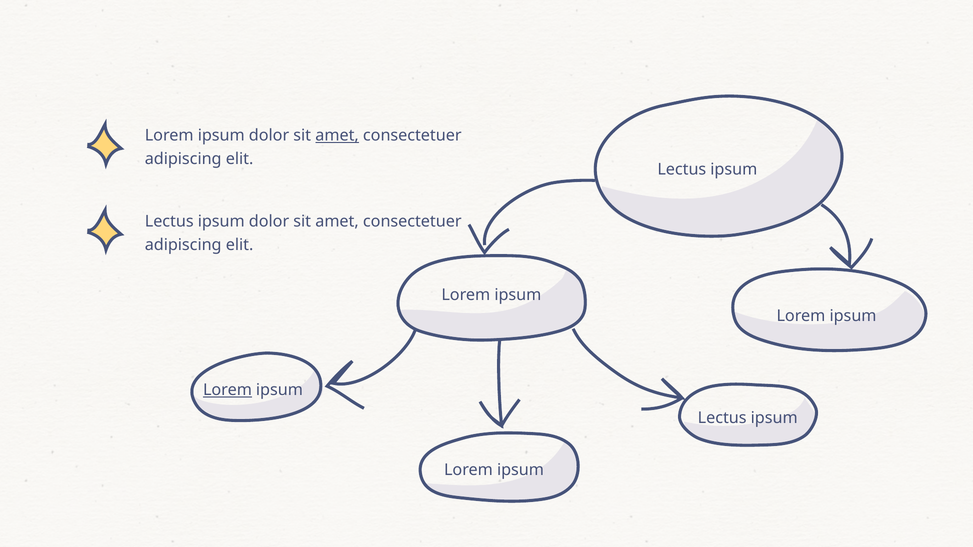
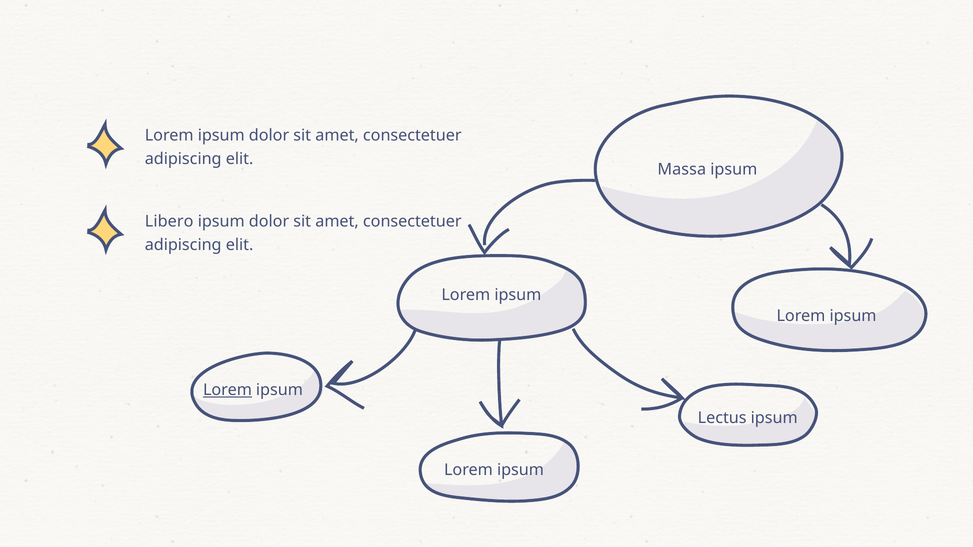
amet at (337, 136) underline: present -> none
Lectus at (682, 169): Lectus -> Massa
Lectus at (169, 221): Lectus -> Libero
